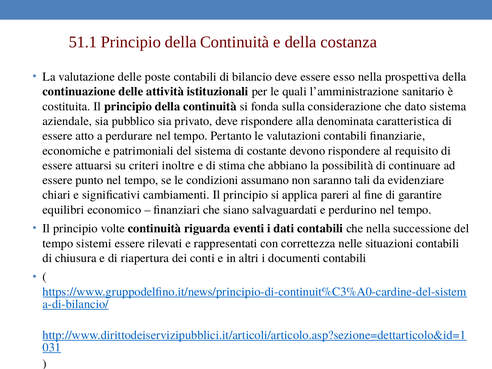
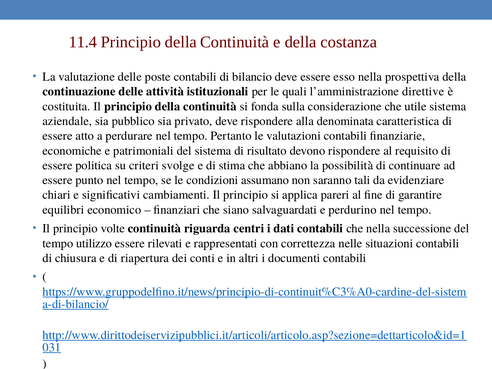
51.1: 51.1 -> 11.4
sanitario: sanitario -> direttive
dato: dato -> utile
costante: costante -> risultato
attuarsi: attuarsi -> politica
inoltre: inoltre -> svolge
eventi: eventi -> centri
sistemi: sistemi -> utilizzo
